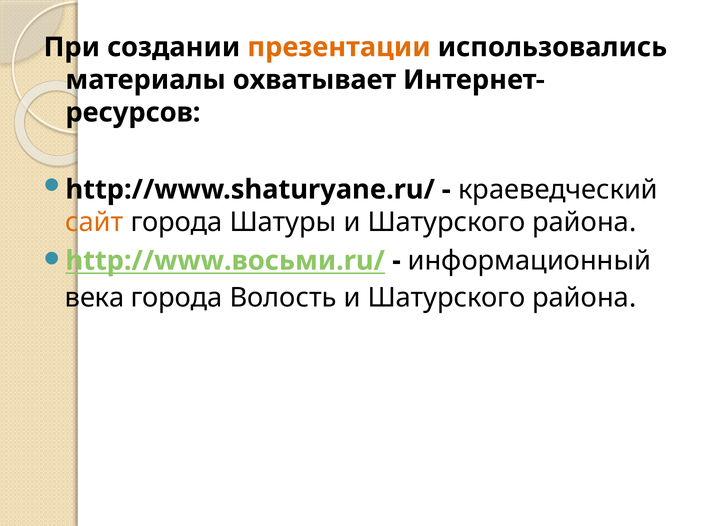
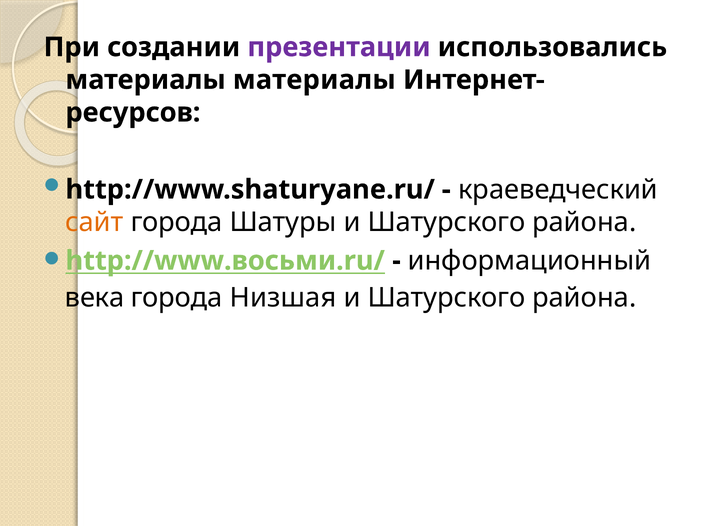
презентации colour: orange -> purple
материалы охватывает: охватывает -> материалы
Волость: Волость -> Низшая
